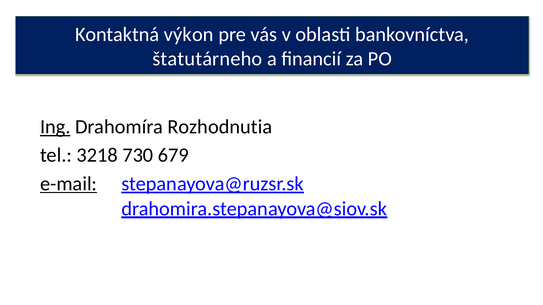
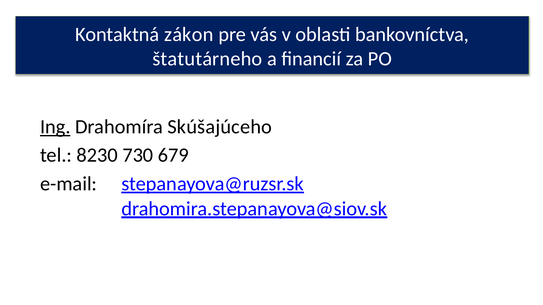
výkon: výkon -> zákon
Rozhodnutia: Rozhodnutia -> Skúšajúceho
3218: 3218 -> 8230
e-mail underline: present -> none
